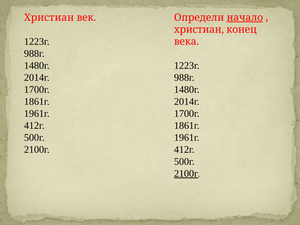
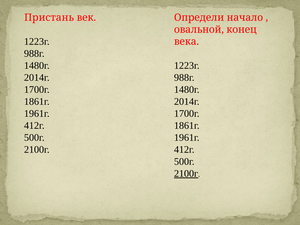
Христиан at (49, 18): Христиан -> Пристань
начало underline: present -> none
христиан at (199, 30): христиан -> овальной
